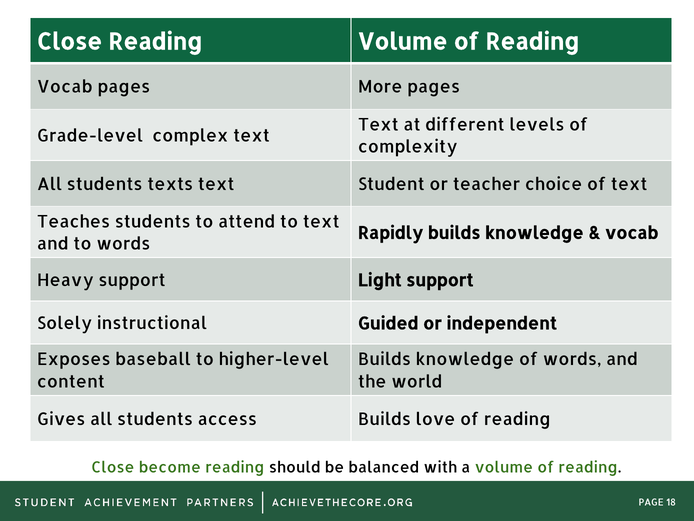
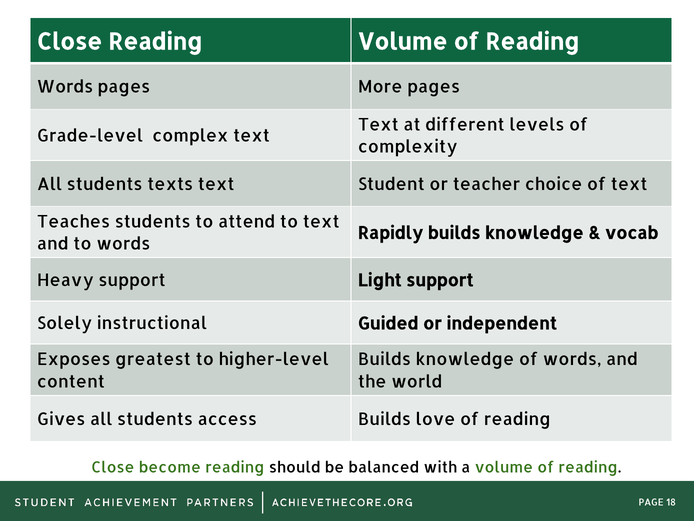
Vocab at (65, 87): Vocab -> Words
baseball: baseball -> greatest
